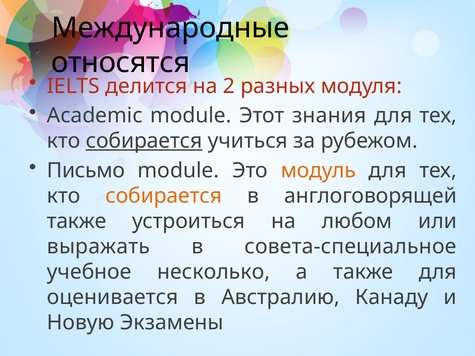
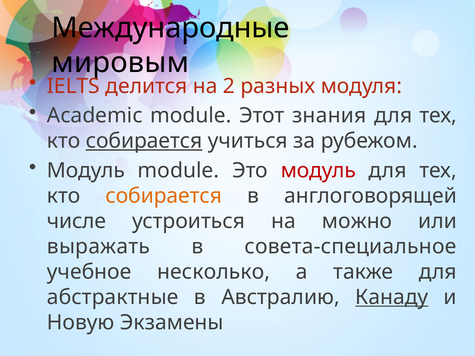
относятся: относятся -> мировым
Письмо at (86, 171): Письмо -> Модуль
модуль at (318, 171) colour: orange -> red
также at (77, 221): также -> числе
любом: любом -> можно
оценивается: оценивается -> абстрактные
Канаду underline: none -> present
